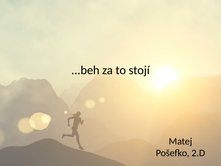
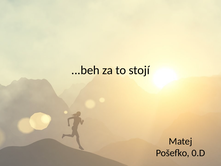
2.D: 2.D -> 0.D
